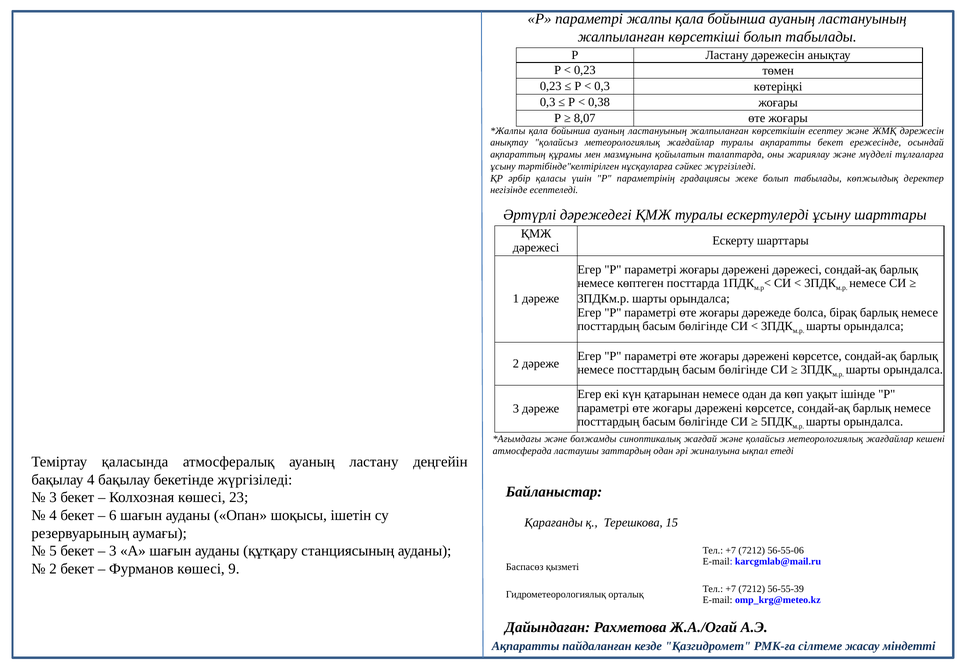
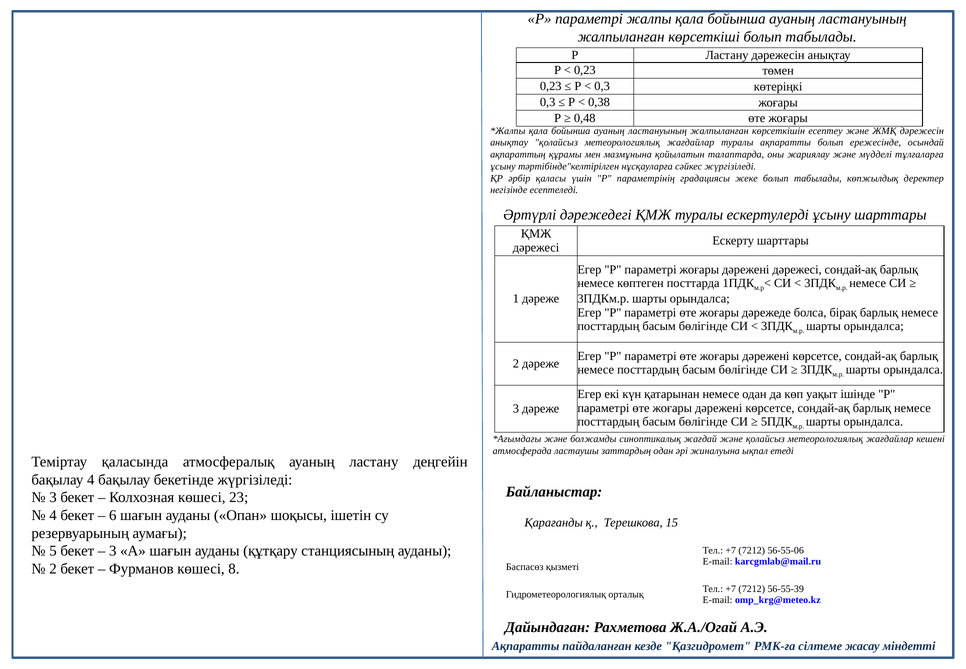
8,07: 8,07 -> 0,48
ақпаратты бекет: бекет -> болып
9: 9 -> 8
